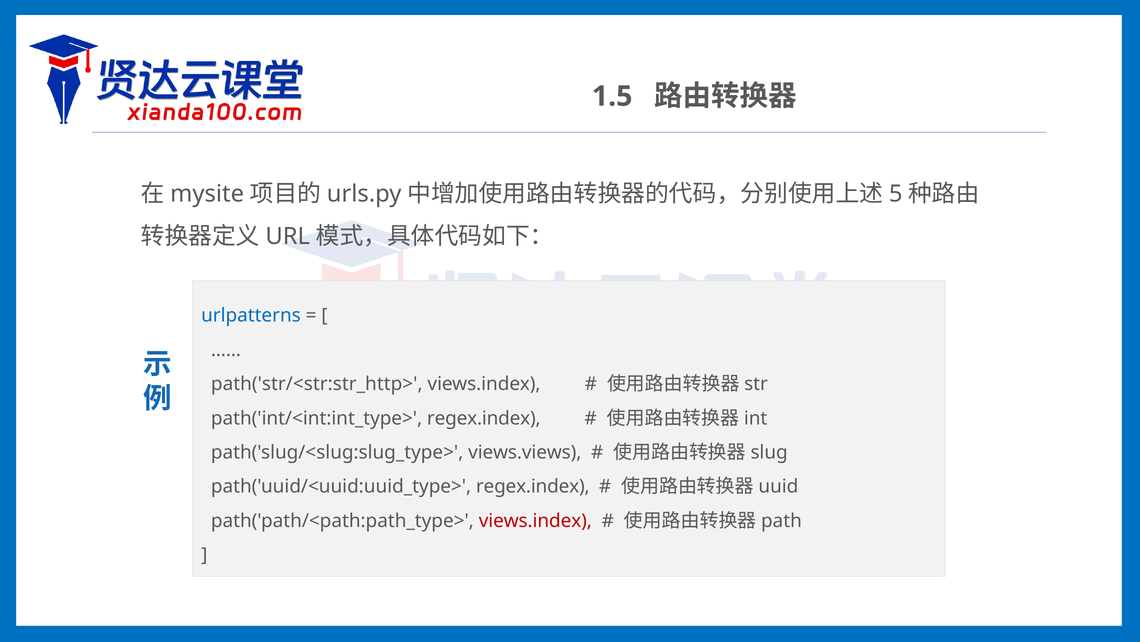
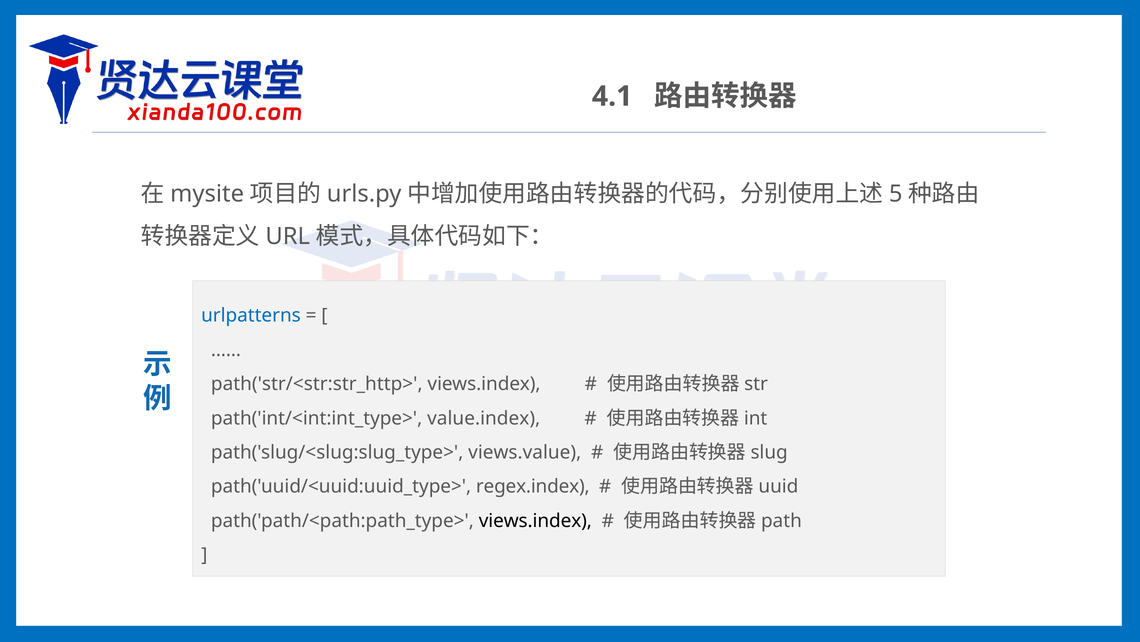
1.5: 1.5 -> 4.1
path('int/<int:int_type> regex.index: regex.index -> value.index
views.views: views.views -> views.value
views.index at (535, 520) colour: red -> black
